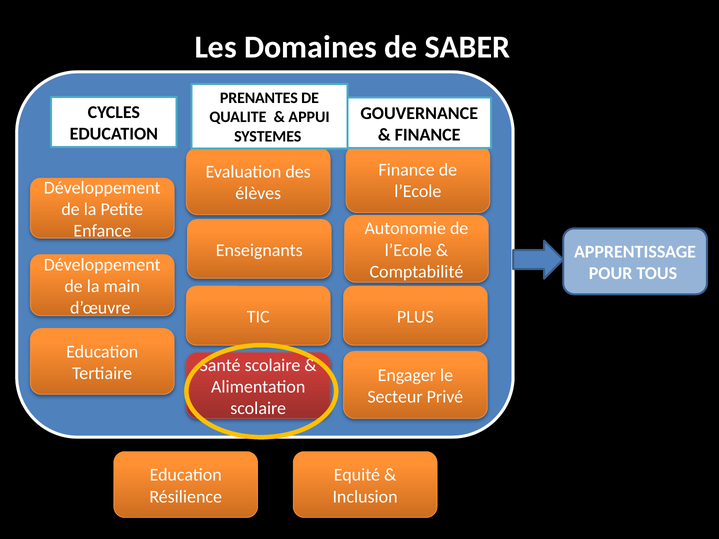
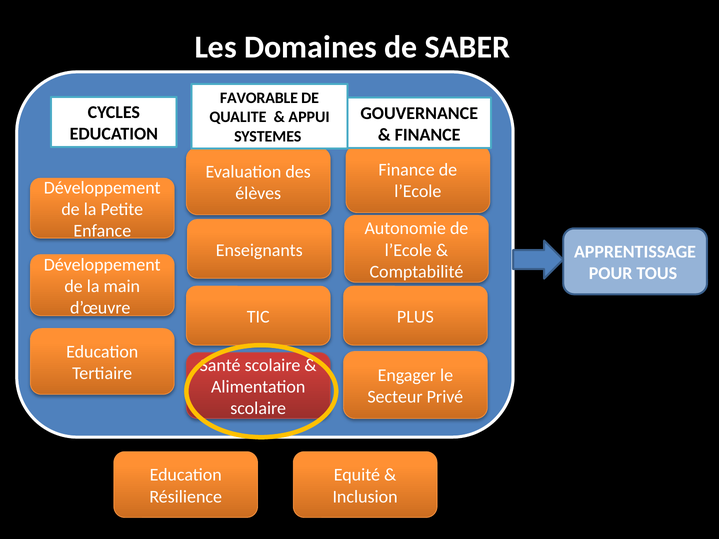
PRENANTES: PRENANTES -> FAVORABLE
